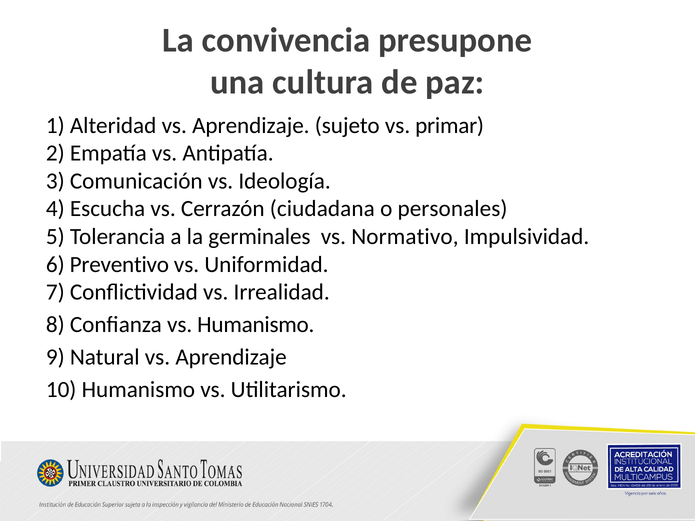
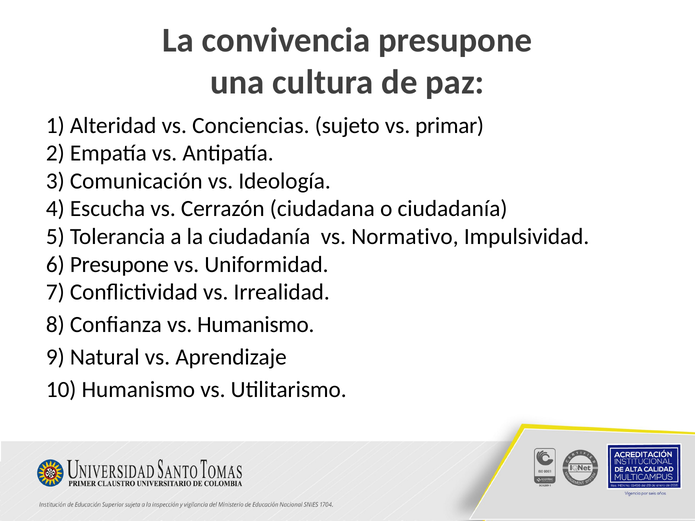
Alteridad vs Aprendizaje: Aprendizaje -> Conciencias
o personales: personales -> ciudadanía
la germinales: germinales -> ciudadanía
6 Preventivo: Preventivo -> Presupone
